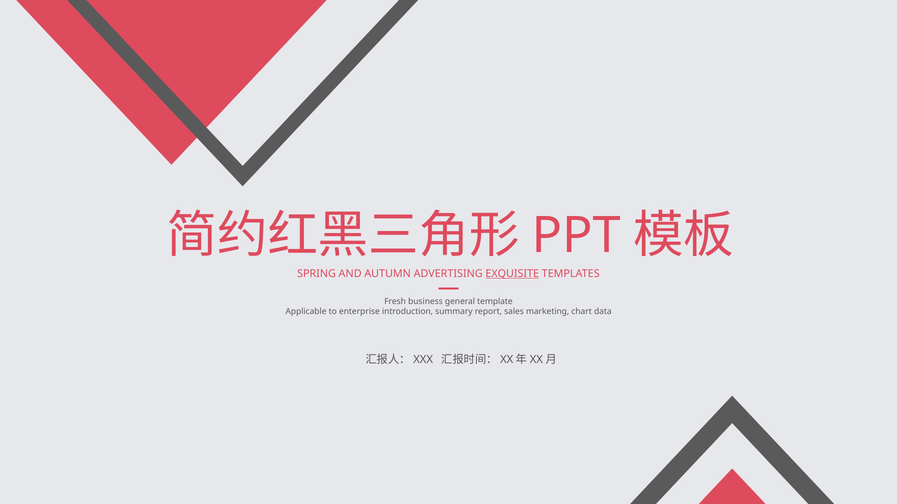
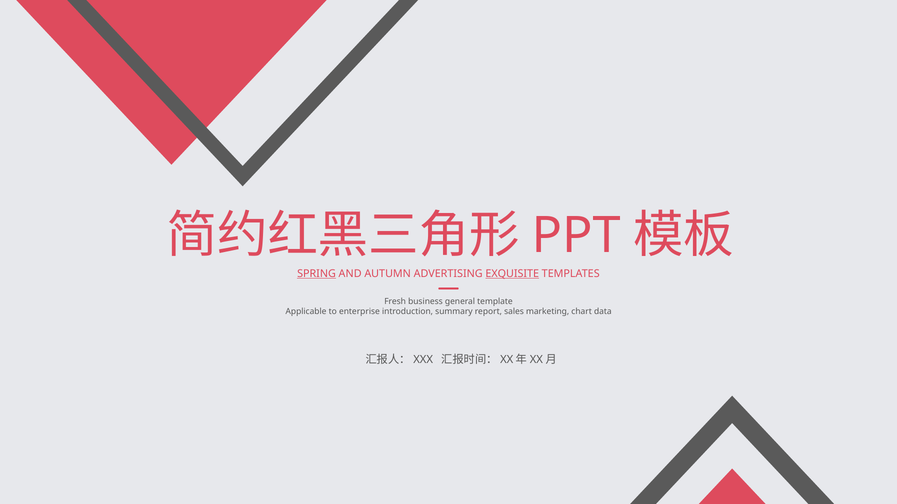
SPRING underline: none -> present
